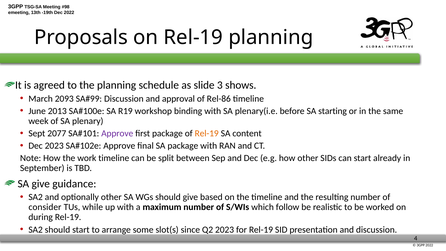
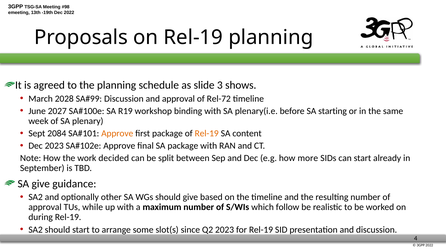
2093: 2093 -> 2028
Rel-86: Rel-86 -> Rel-72
2013: 2013 -> 2027
2077: 2077 -> 2084
Approve at (117, 133) colour: purple -> orange
work timeline: timeline -> decided
how other: other -> more
consider at (45, 207): consider -> approval
